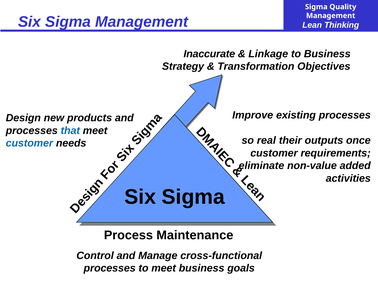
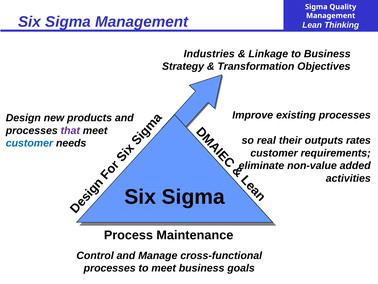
Inaccurate: Inaccurate -> Industries
that colour: blue -> purple
once: once -> rates
